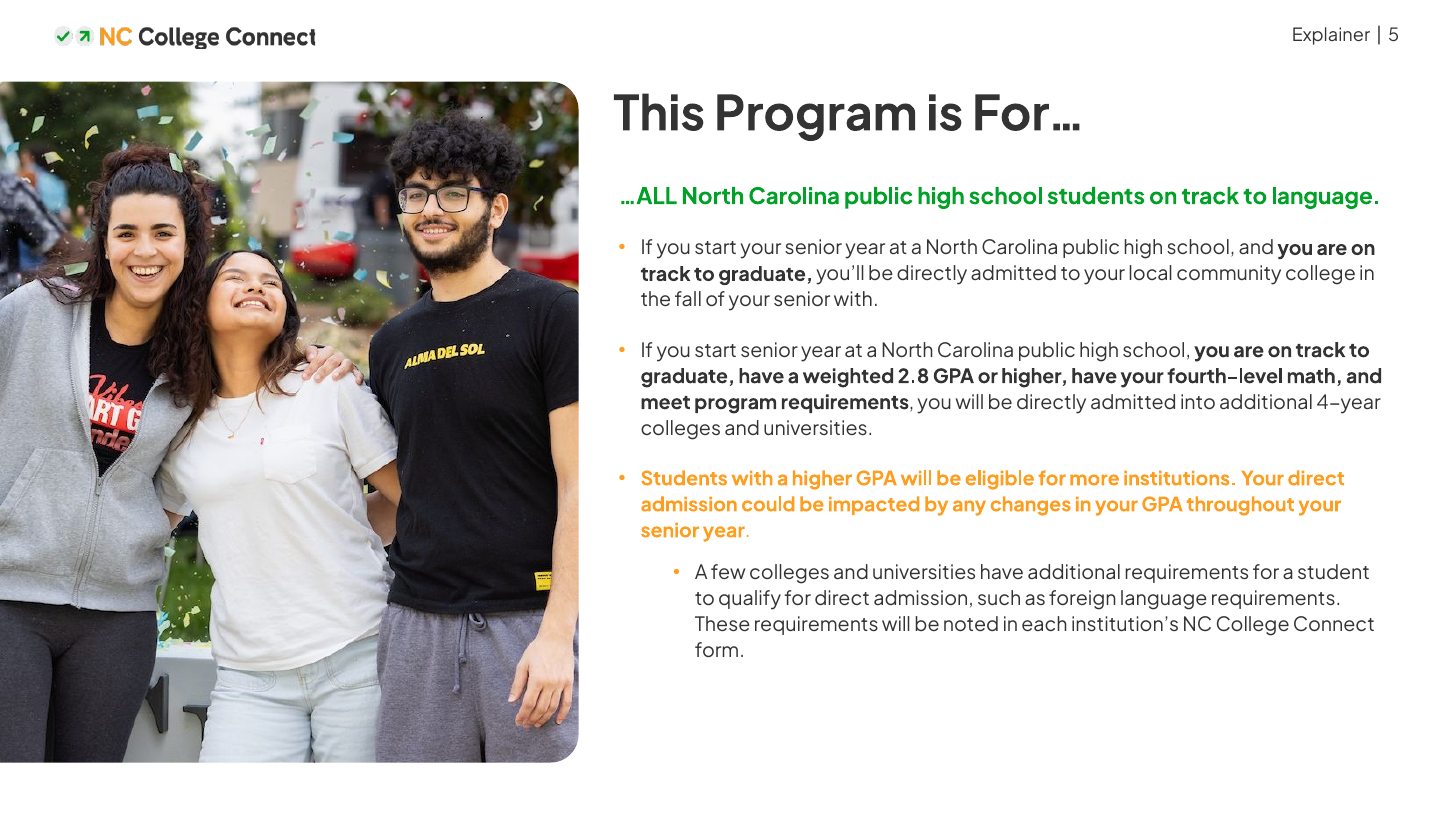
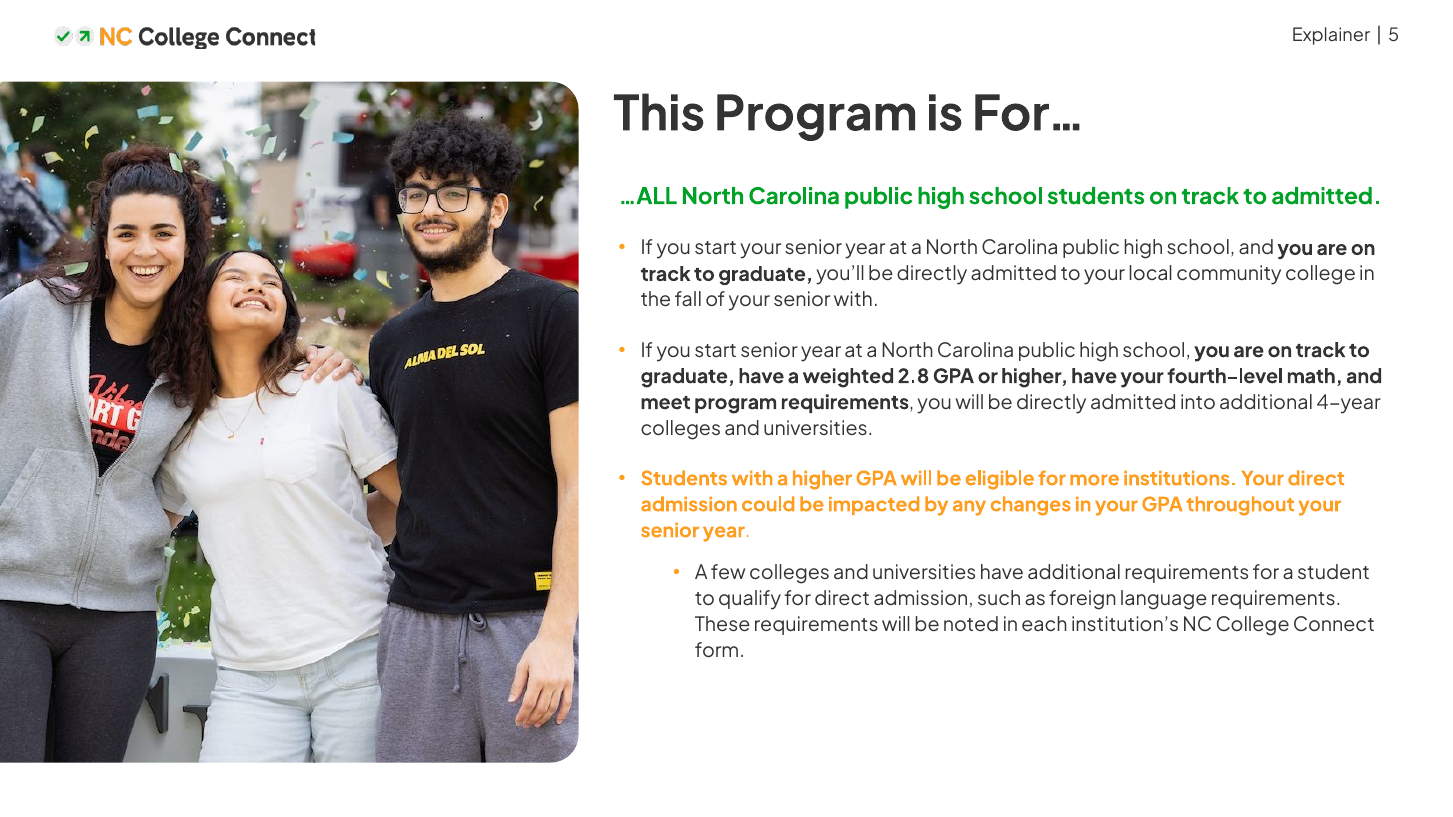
to language: language -> admitted
